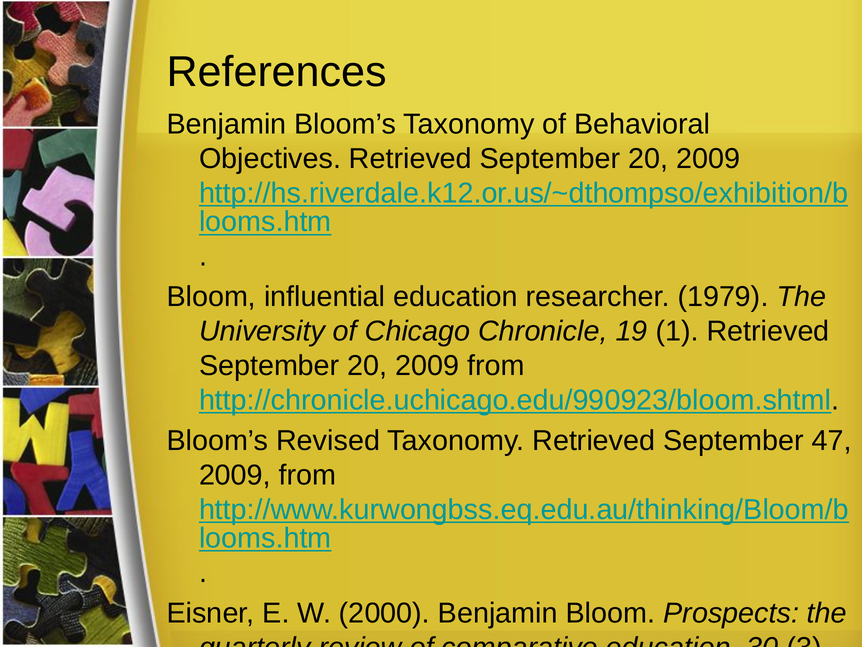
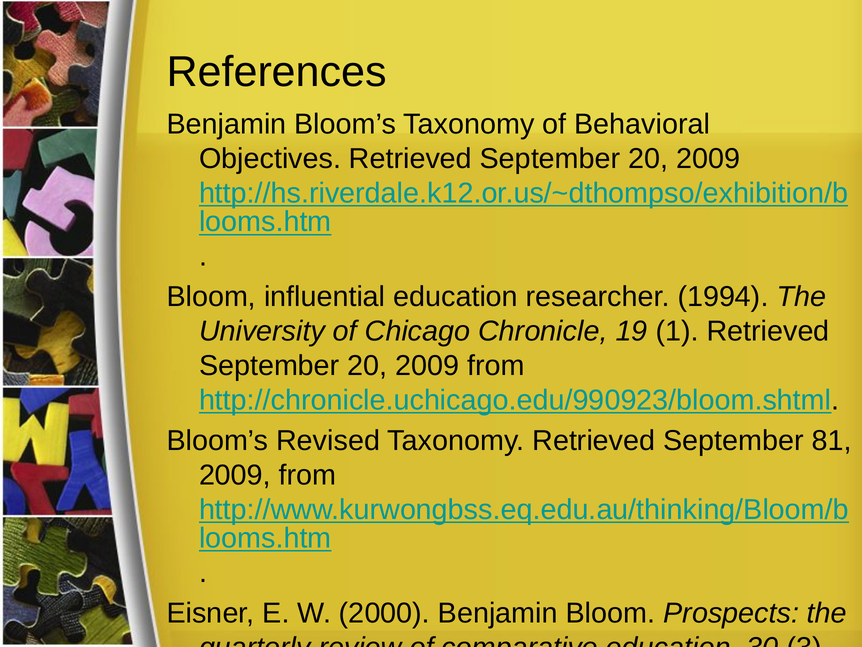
1979: 1979 -> 1994
47: 47 -> 81
